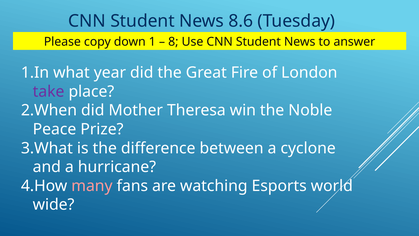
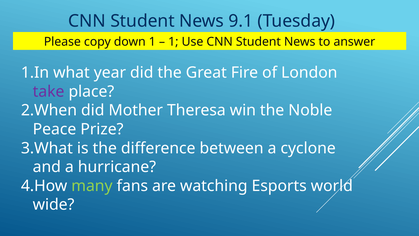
8.6: 8.6 -> 9.1
8 at (173, 42): 8 -> 1
many colour: pink -> light green
